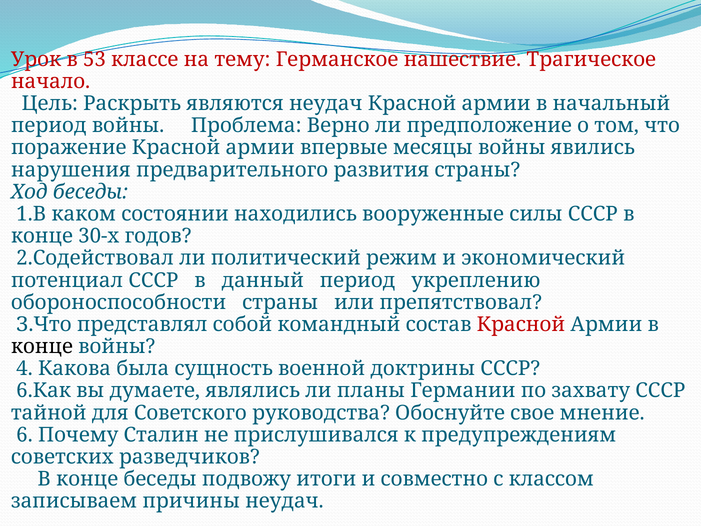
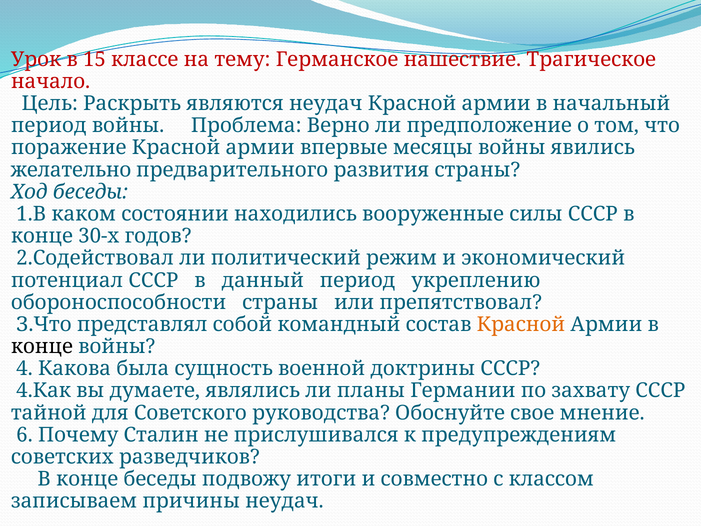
53: 53 -> 15
нарушения: нарушения -> желательно
Красной at (521, 324) colour: red -> orange
6.Как: 6.Как -> 4.Как
